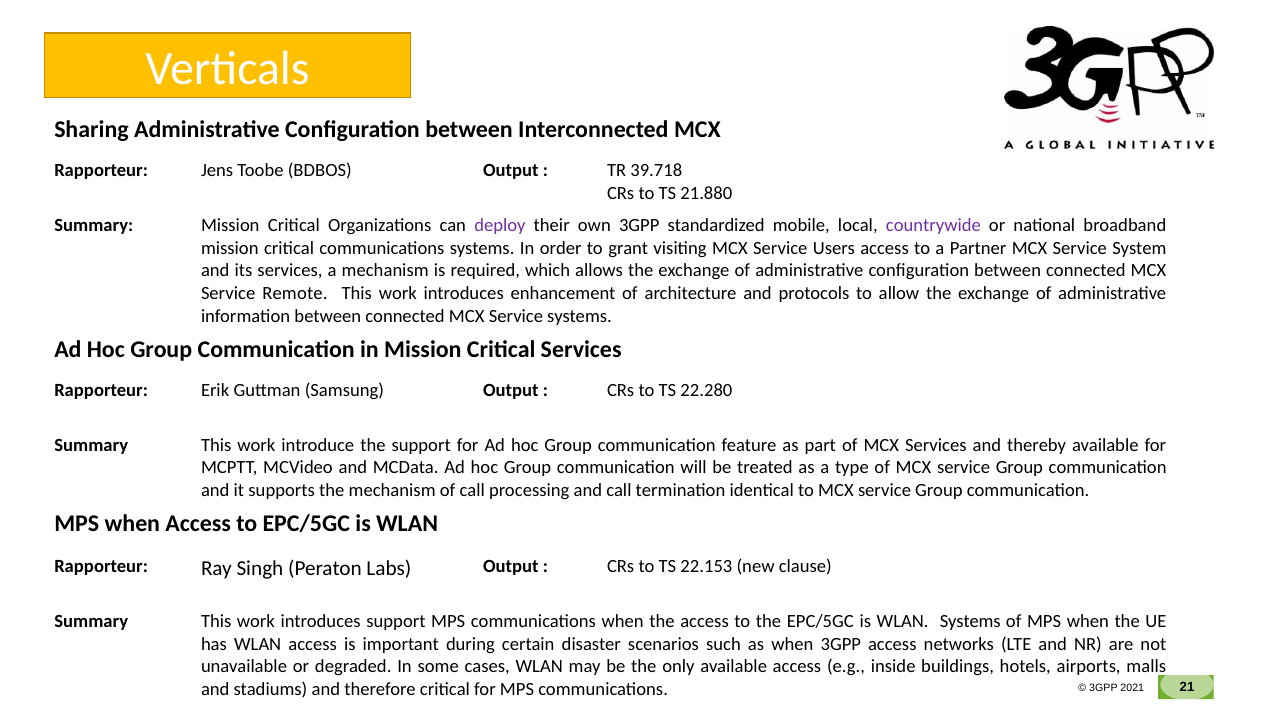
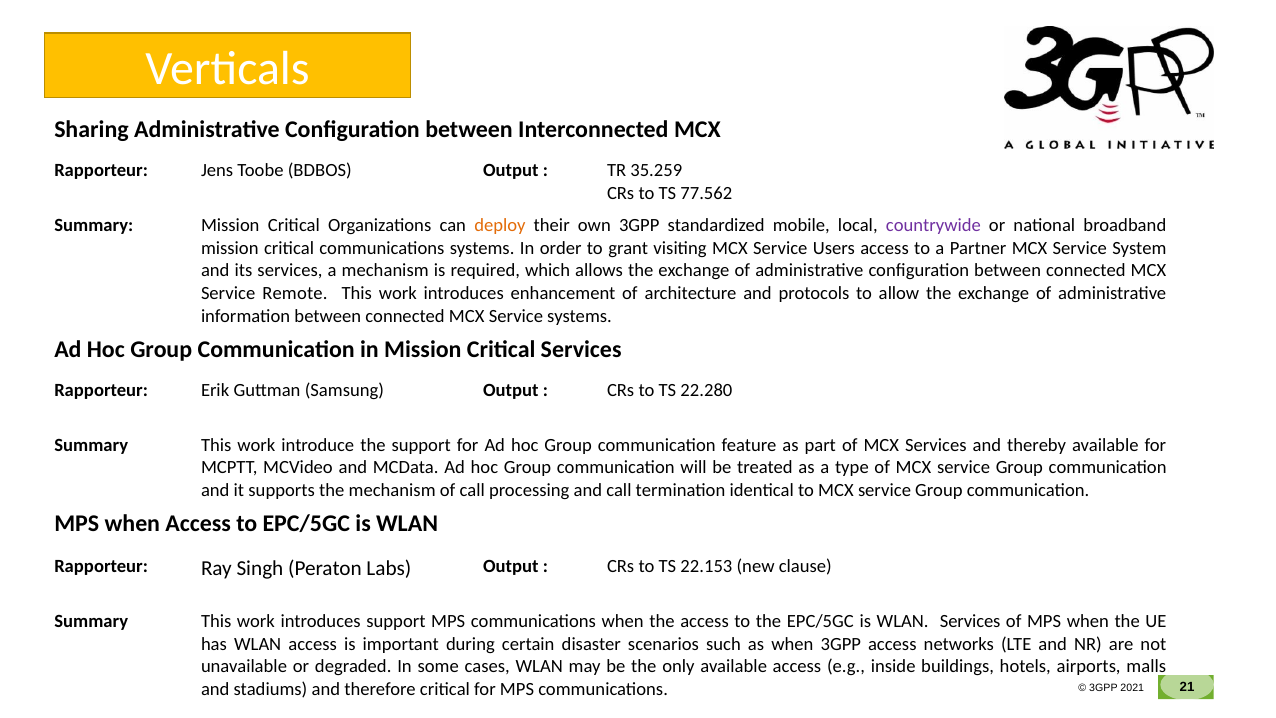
39.718: 39.718 -> 35.259
21.880: 21.880 -> 77.562
deploy colour: purple -> orange
WLAN Systems: Systems -> Services
